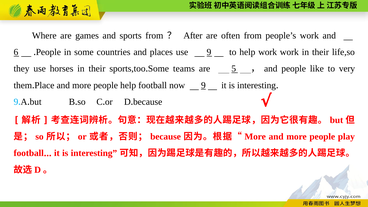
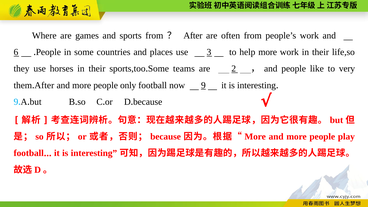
use 9: 9 -> 3
help work: work -> more
5: 5 -> 2
Place at (44, 85): Place -> After
people help: help -> only
